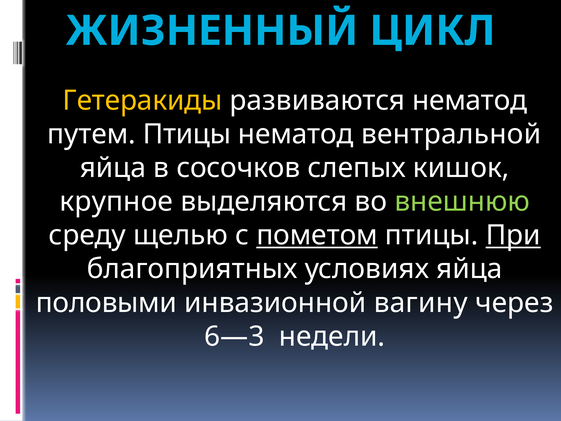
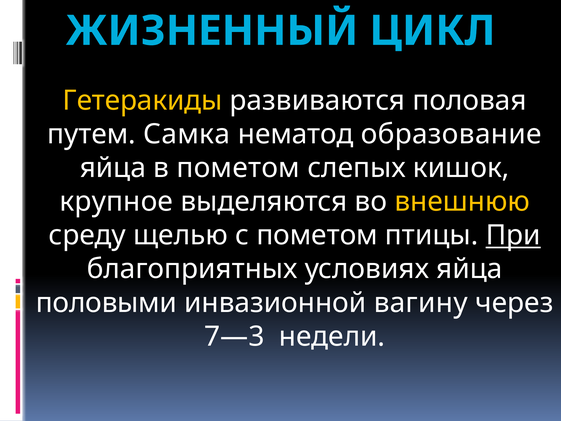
развиваются нематод: нематод -> половая
путем Птицы: Птицы -> Самка
вентральной: вентральной -> образование
в сосочков: сосочков -> пометом
внешнюю colour: light green -> yellow
пометом at (317, 235) underline: present -> none
6—3: 6—3 -> 7—3
